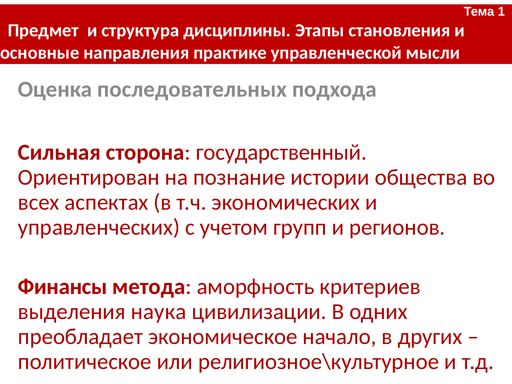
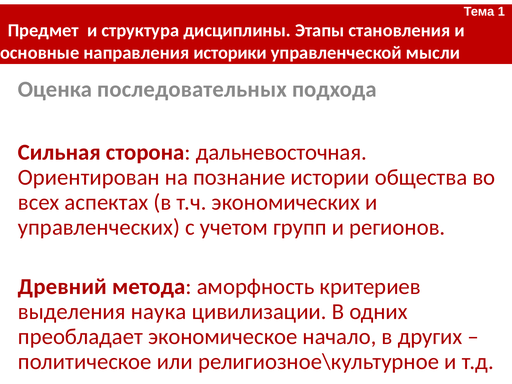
практике: практике -> историки
государственный: государственный -> дальневосточная
Финансы: Финансы -> Древний
